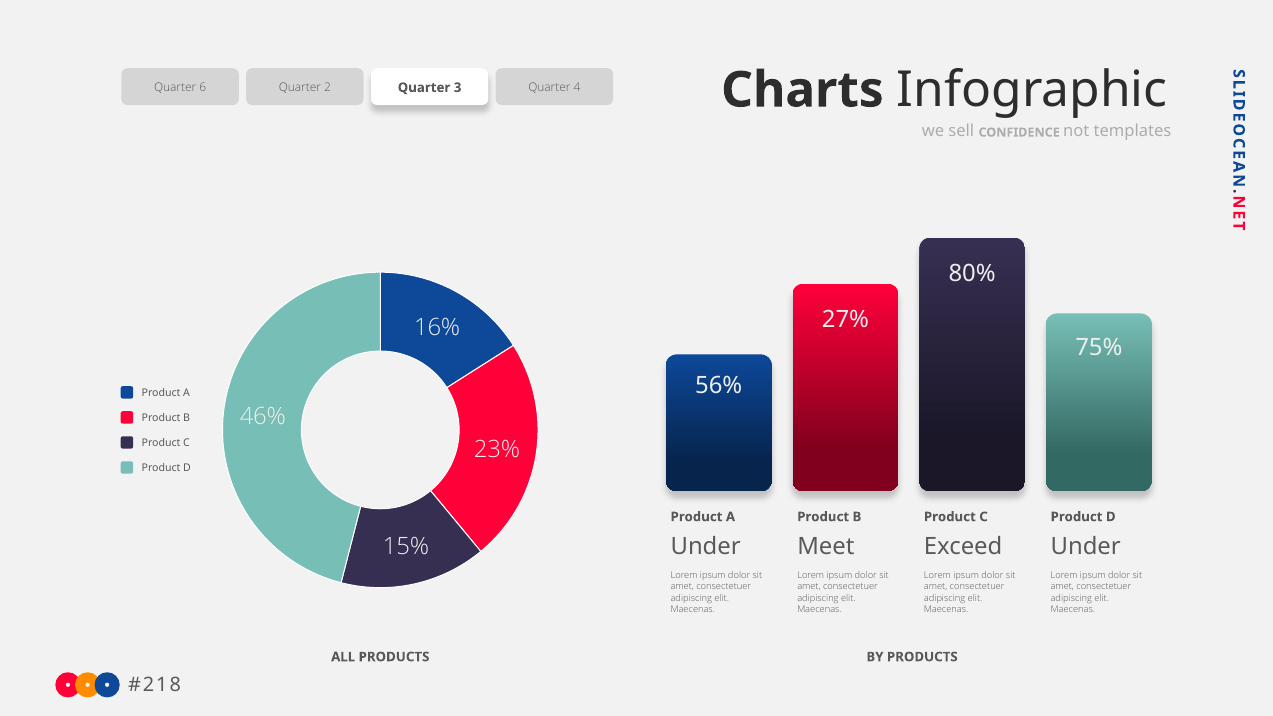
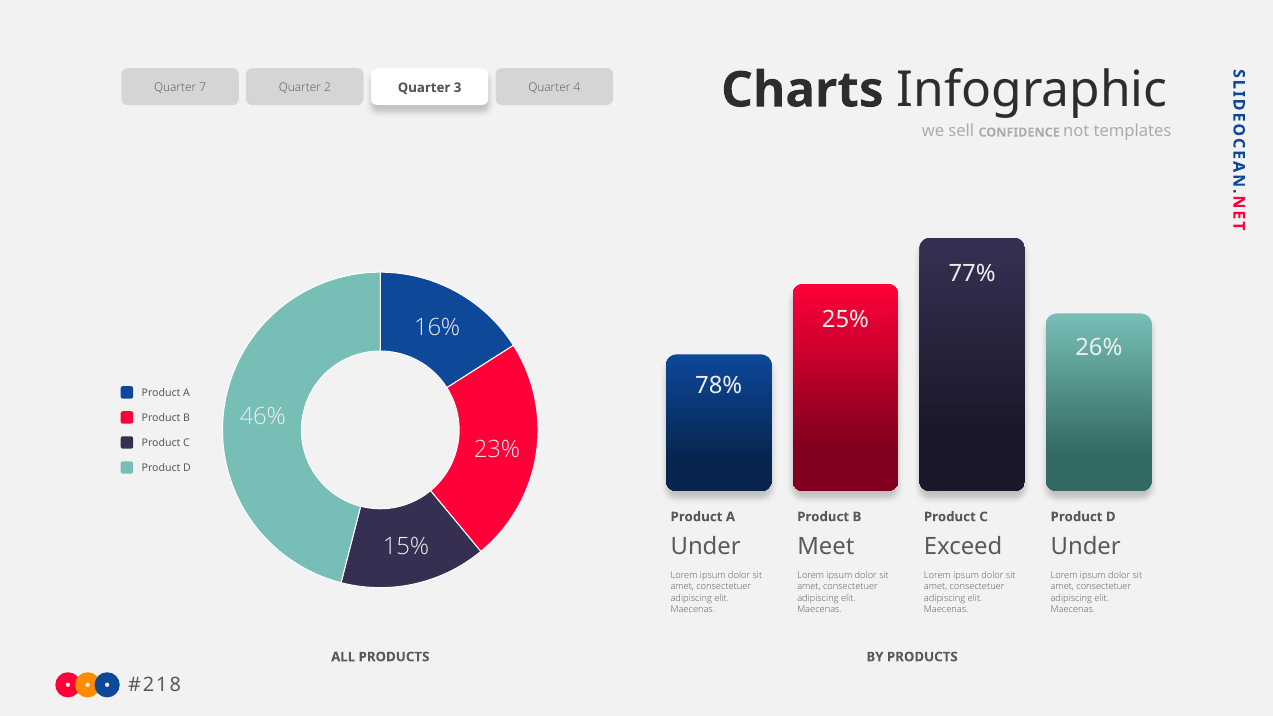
6: 6 -> 7
80%: 80% -> 77%
27%: 27% -> 25%
75%: 75% -> 26%
56%: 56% -> 78%
